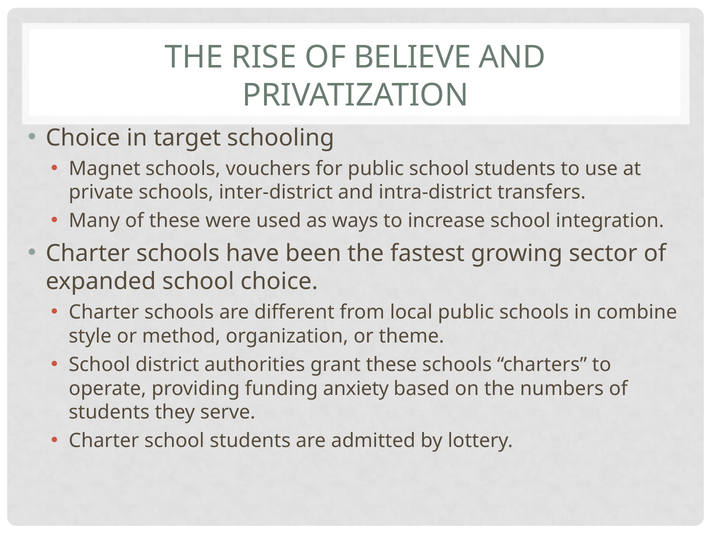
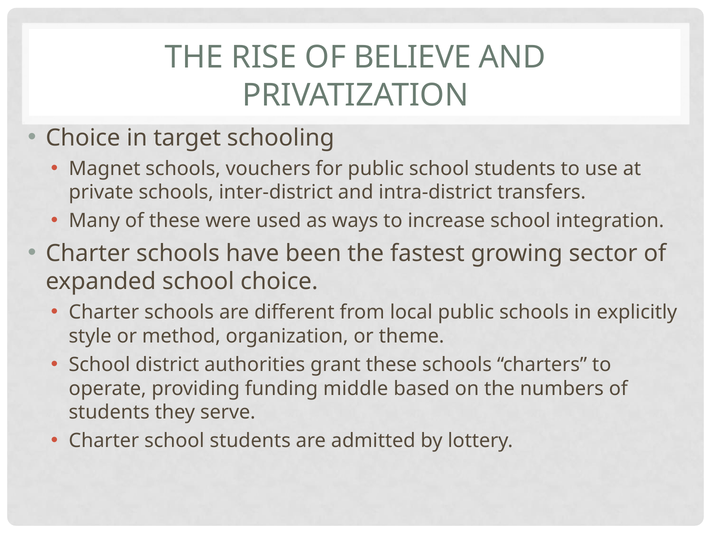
combine: combine -> explicitly
anxiety: anxiety -> middle
